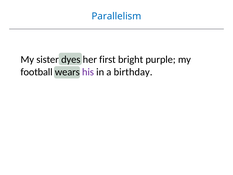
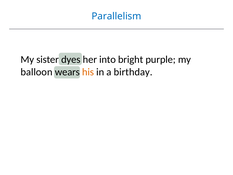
first: first -> into
football: football -> balloon
his colour: purple -> orange
